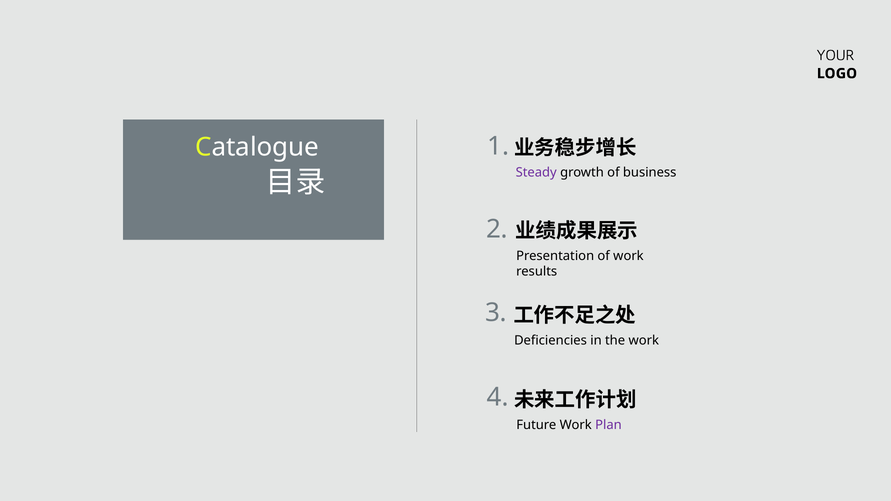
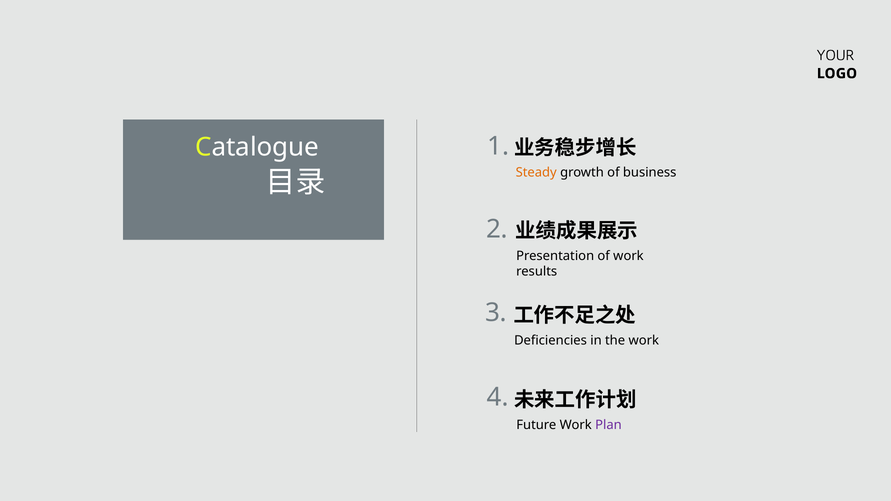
Steady colour: purple -> orange
